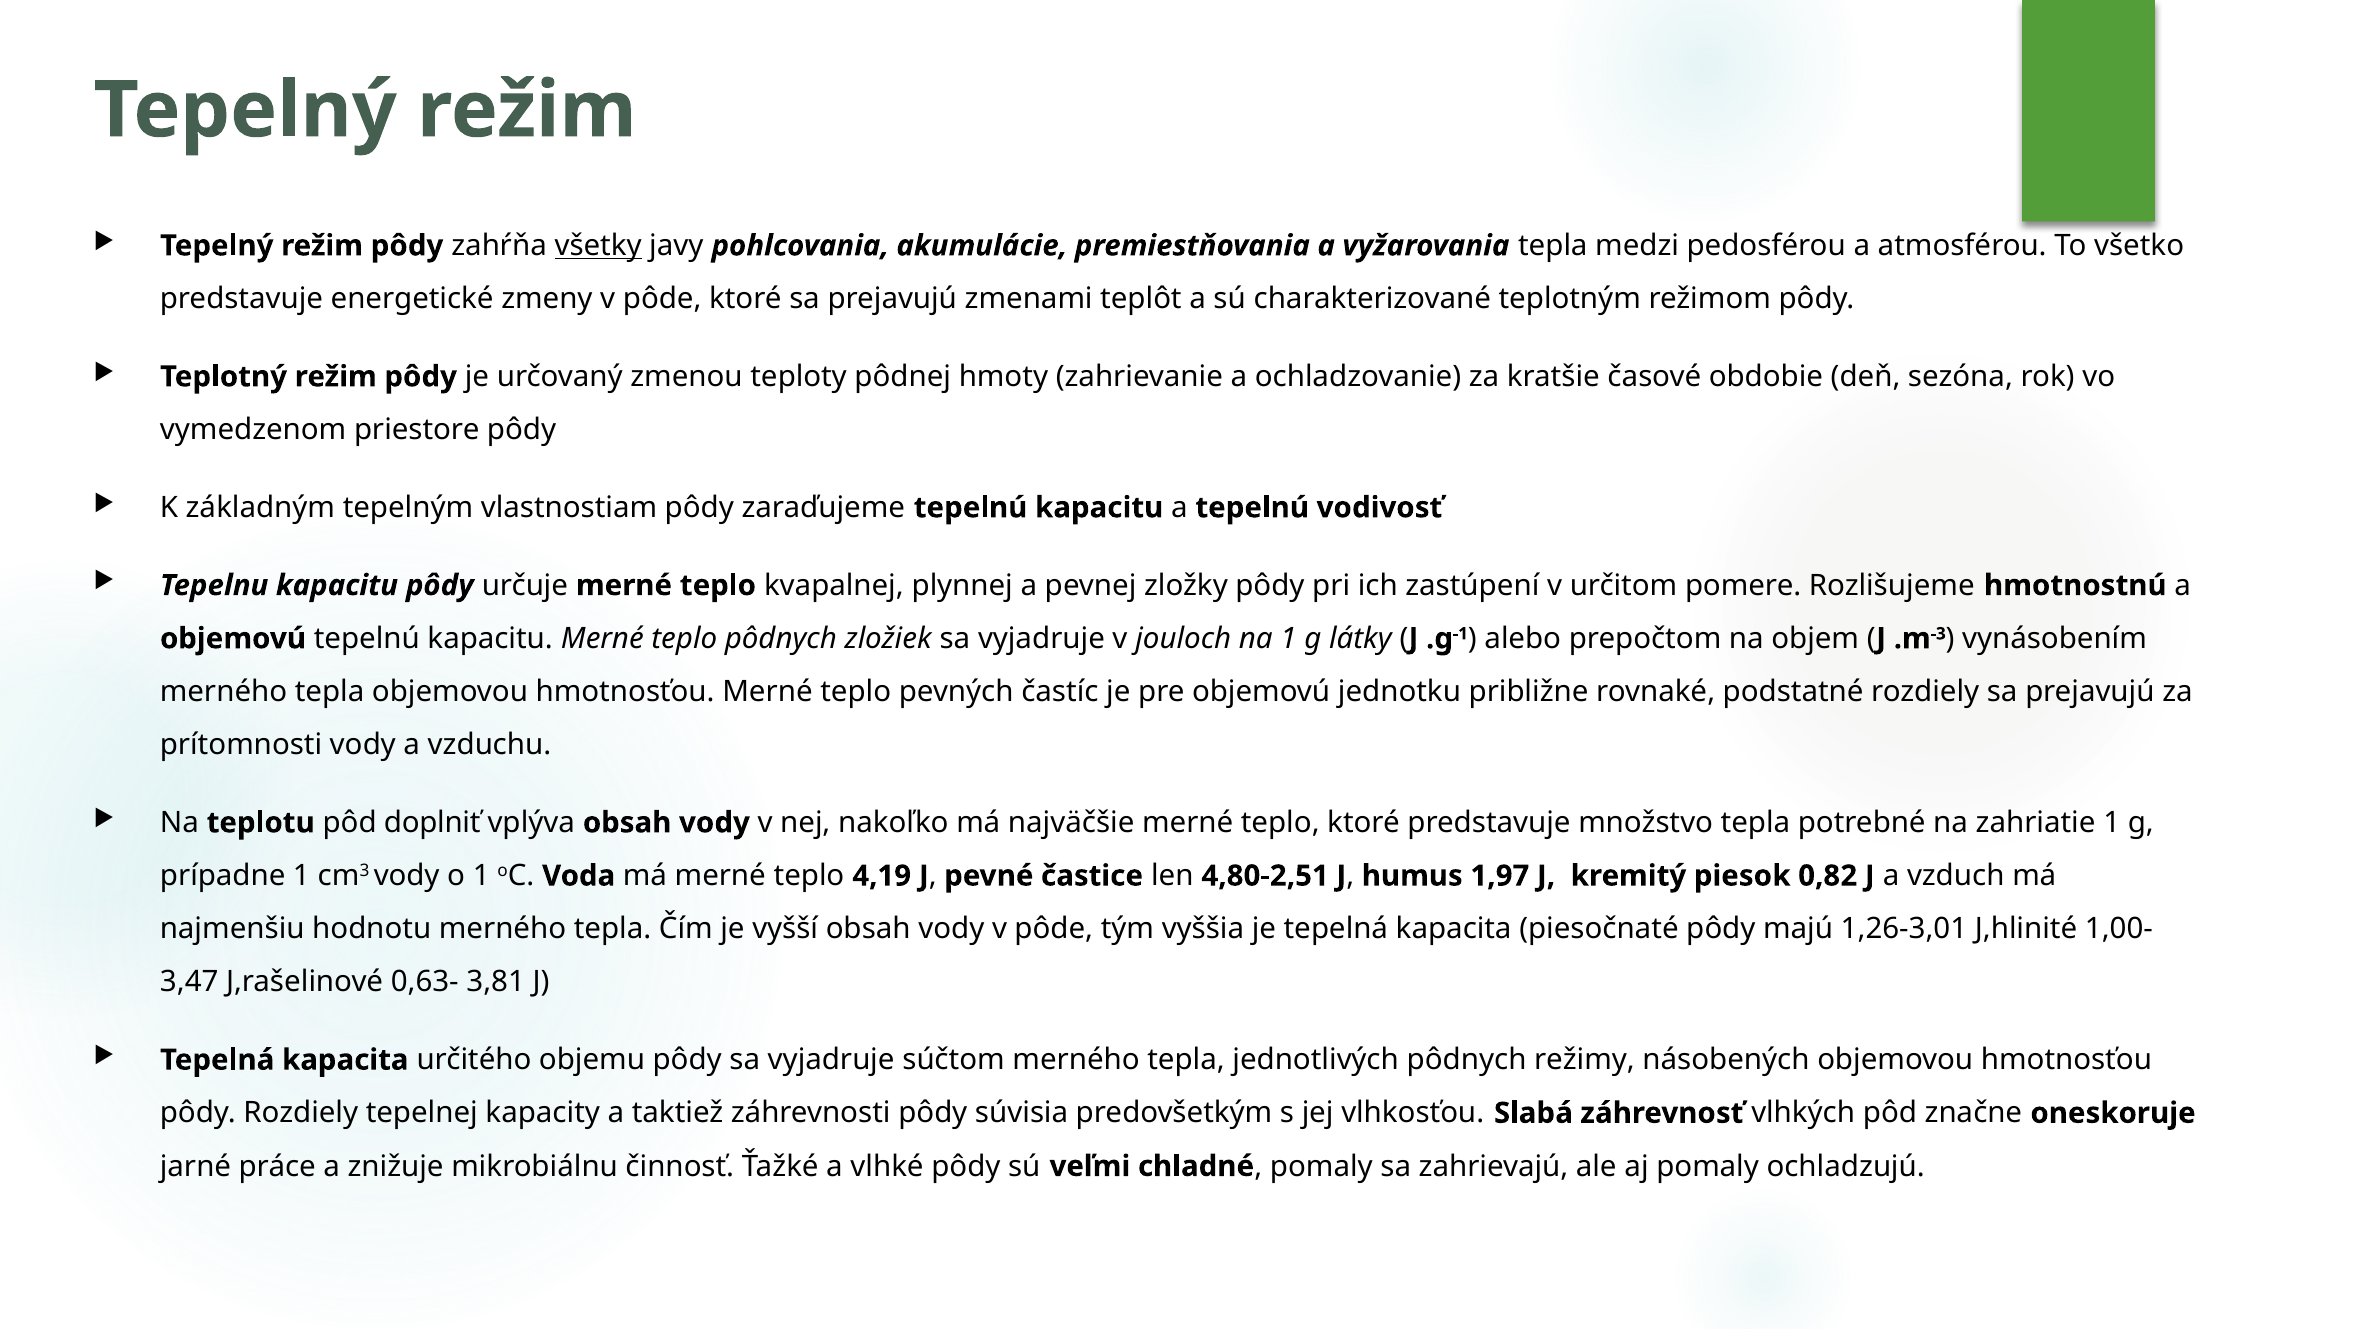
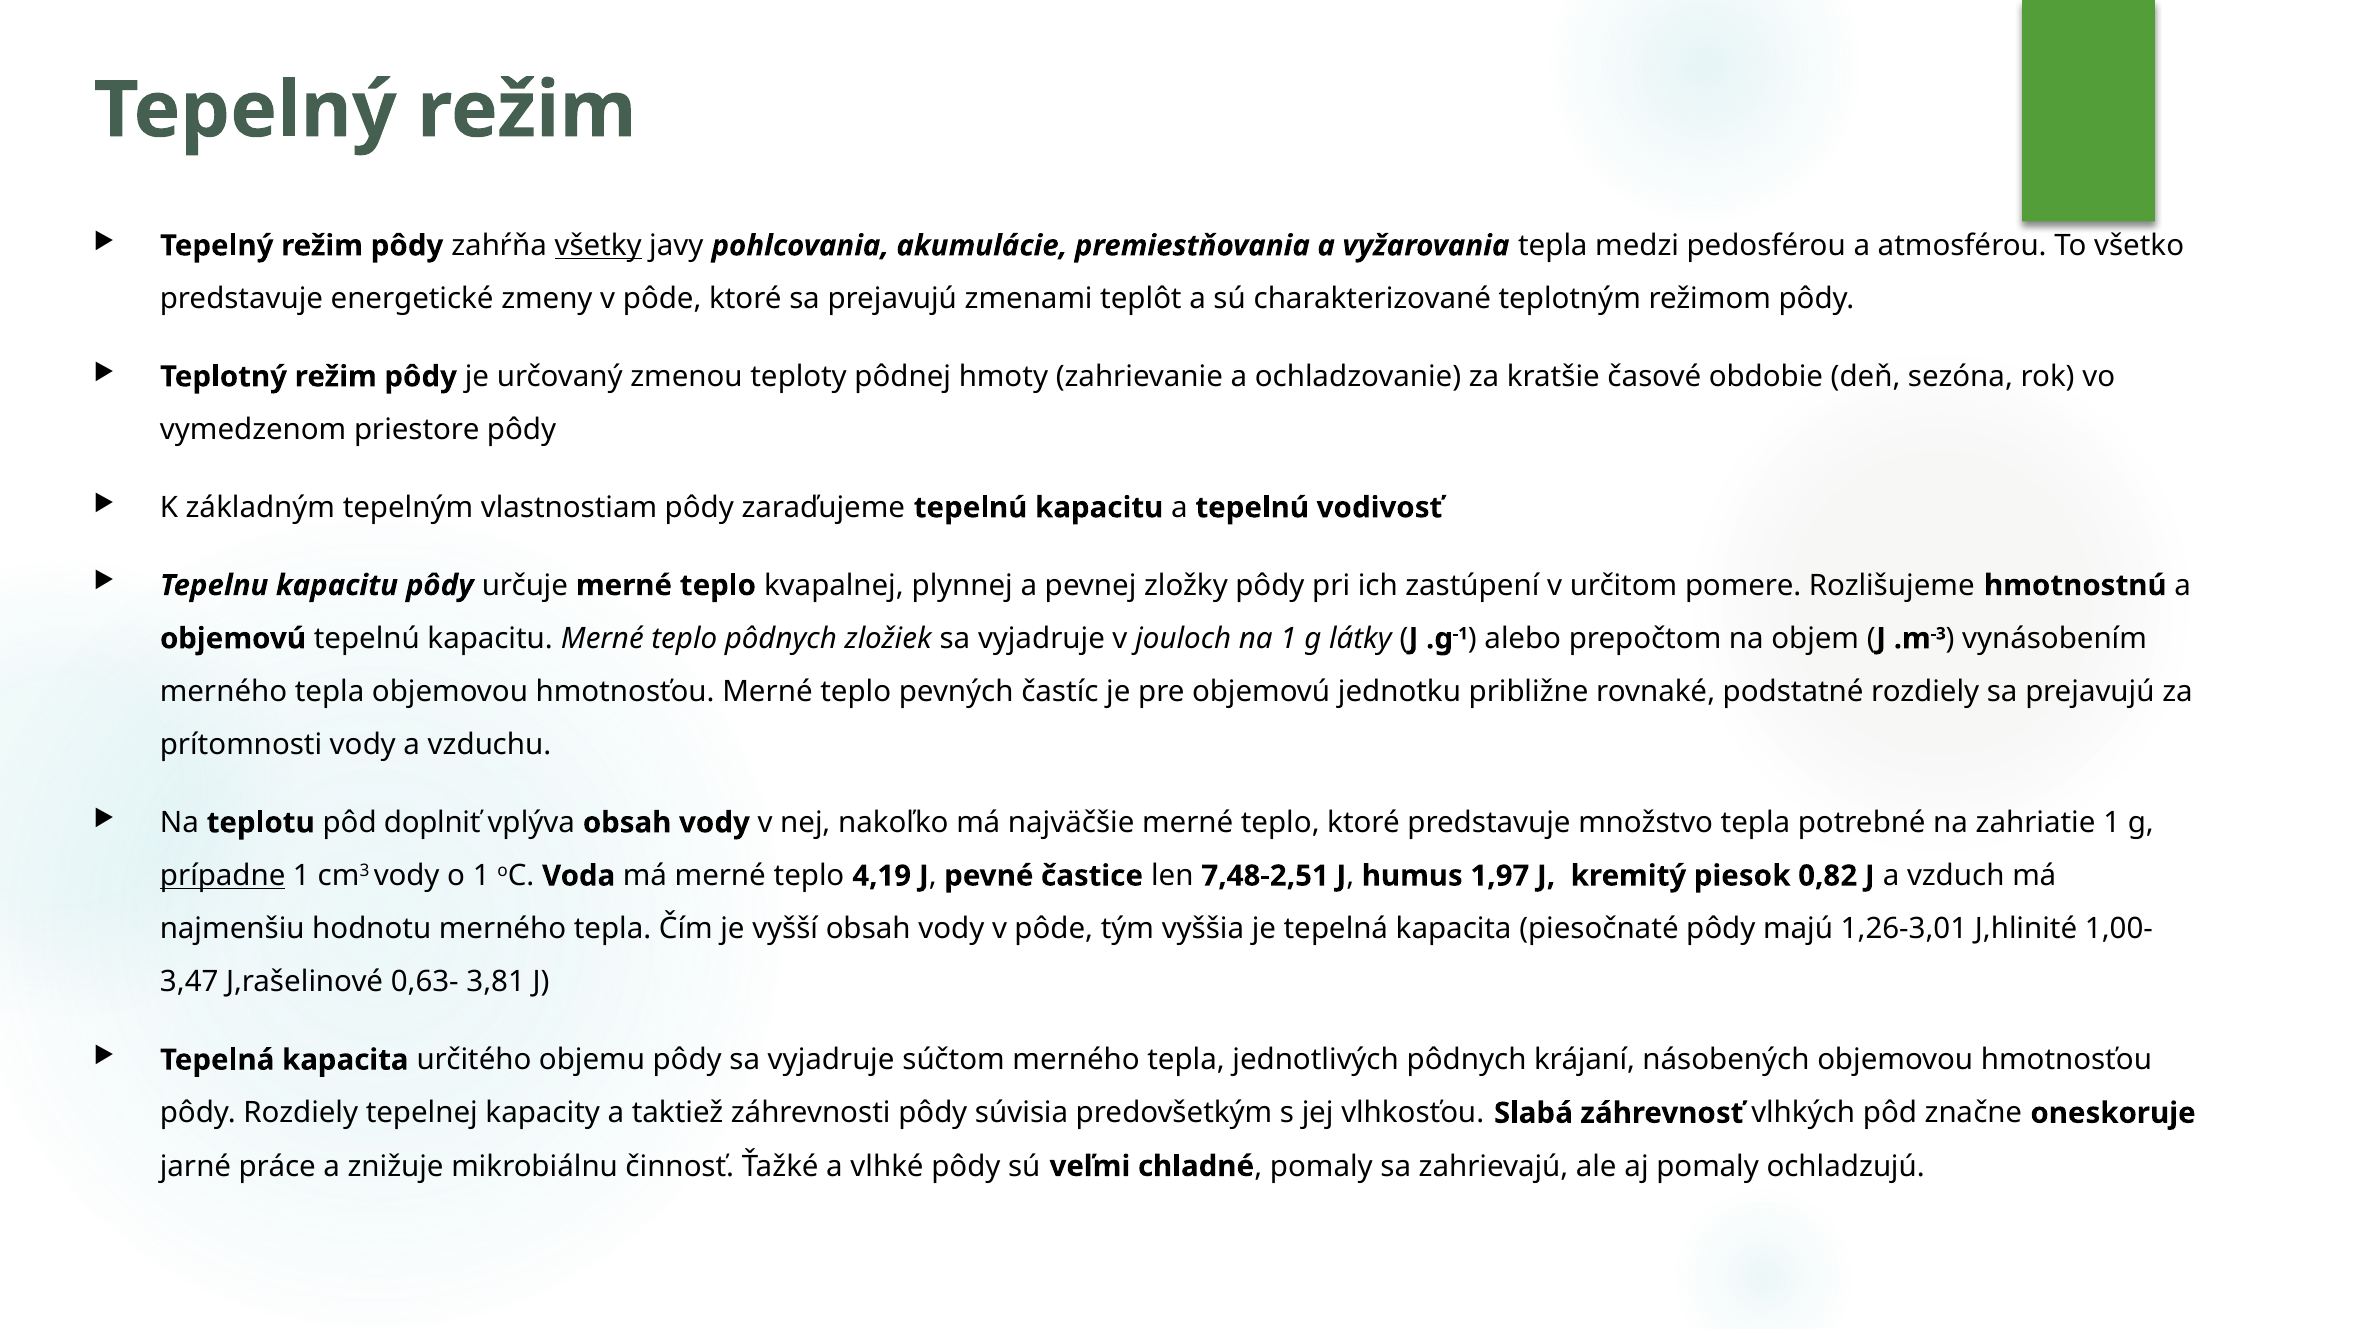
prípadne underline: none -> present
4,80-2,51: 4,80-2,51 -> 7,48-2,51
režimy: režimy -> krájaní
